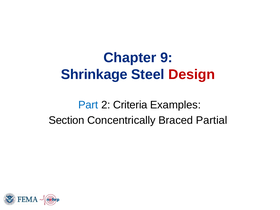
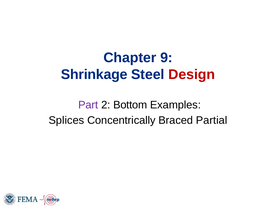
Part colour: blue -> purple
Criteria: Criteria -> Bottom
Section: Section -> Splices
